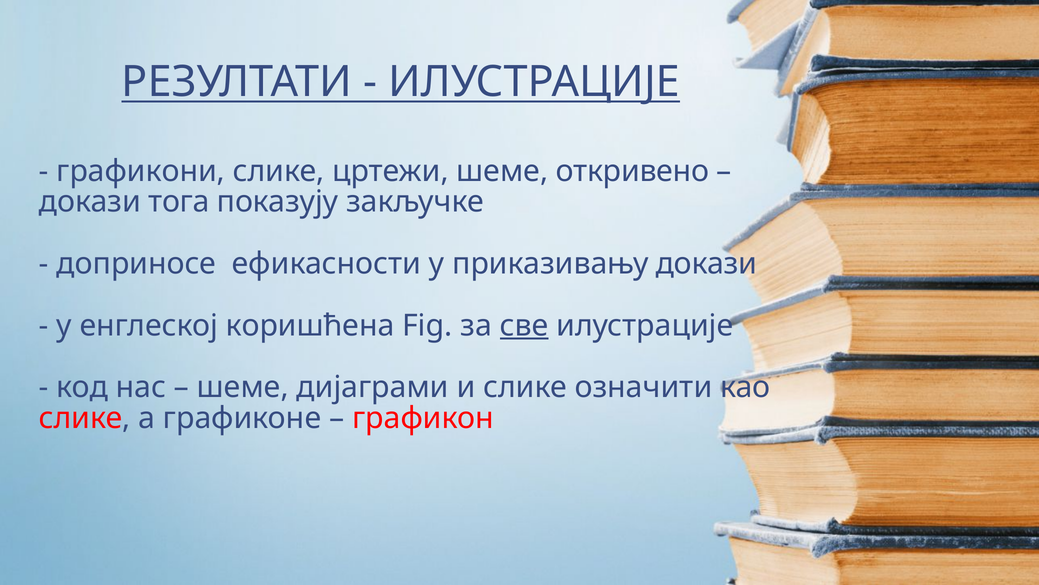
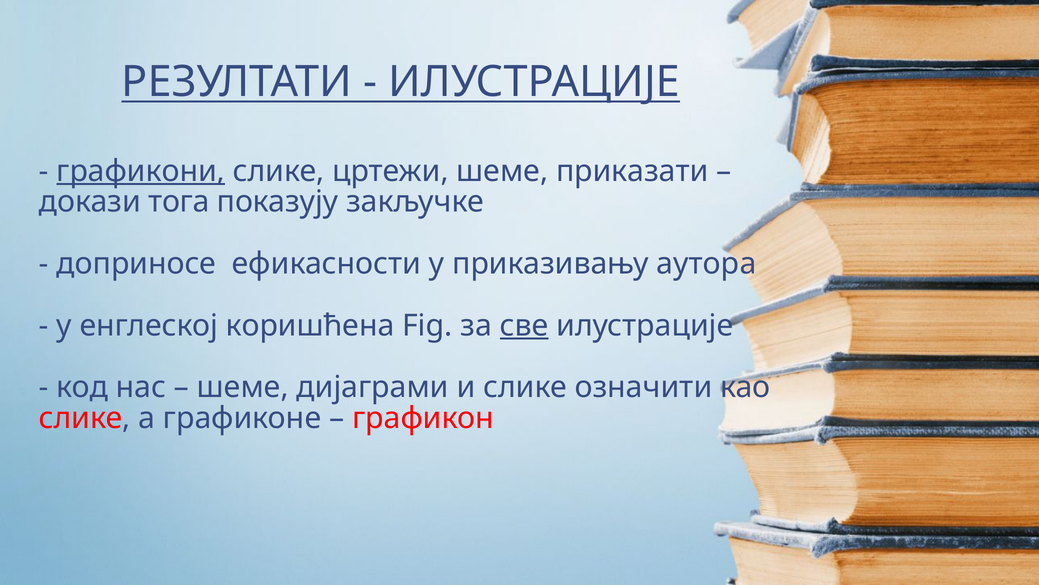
графикони underline: none -> present
откривено: откривено -> приказати
приказивању докази: докази -> аутора
